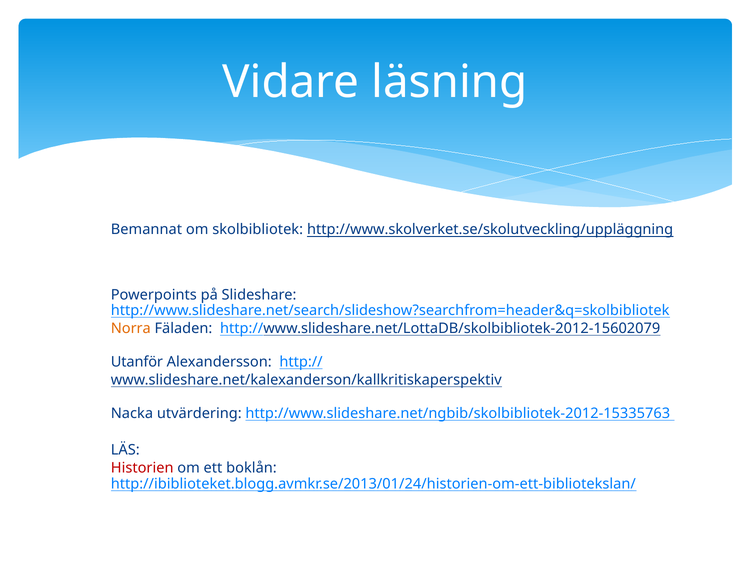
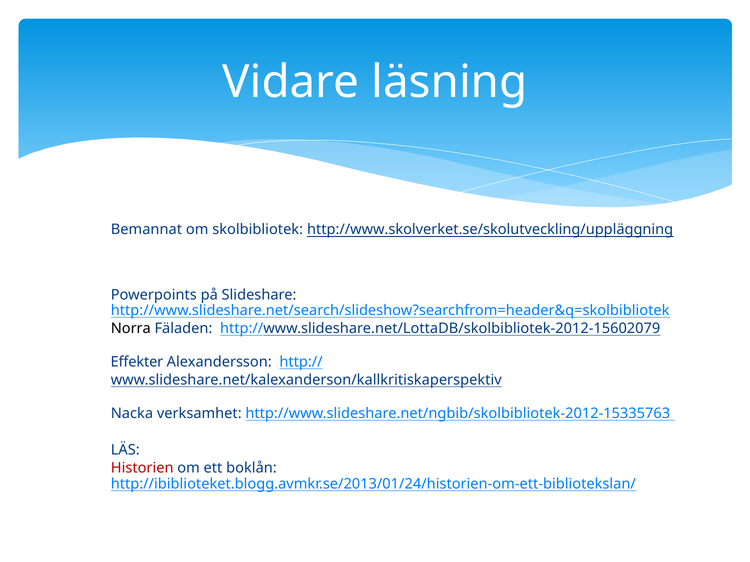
Norra colour: orange -> black
Utanför: Utanför -> Effekter
utvärdering: utvärdering -> verksamhet
